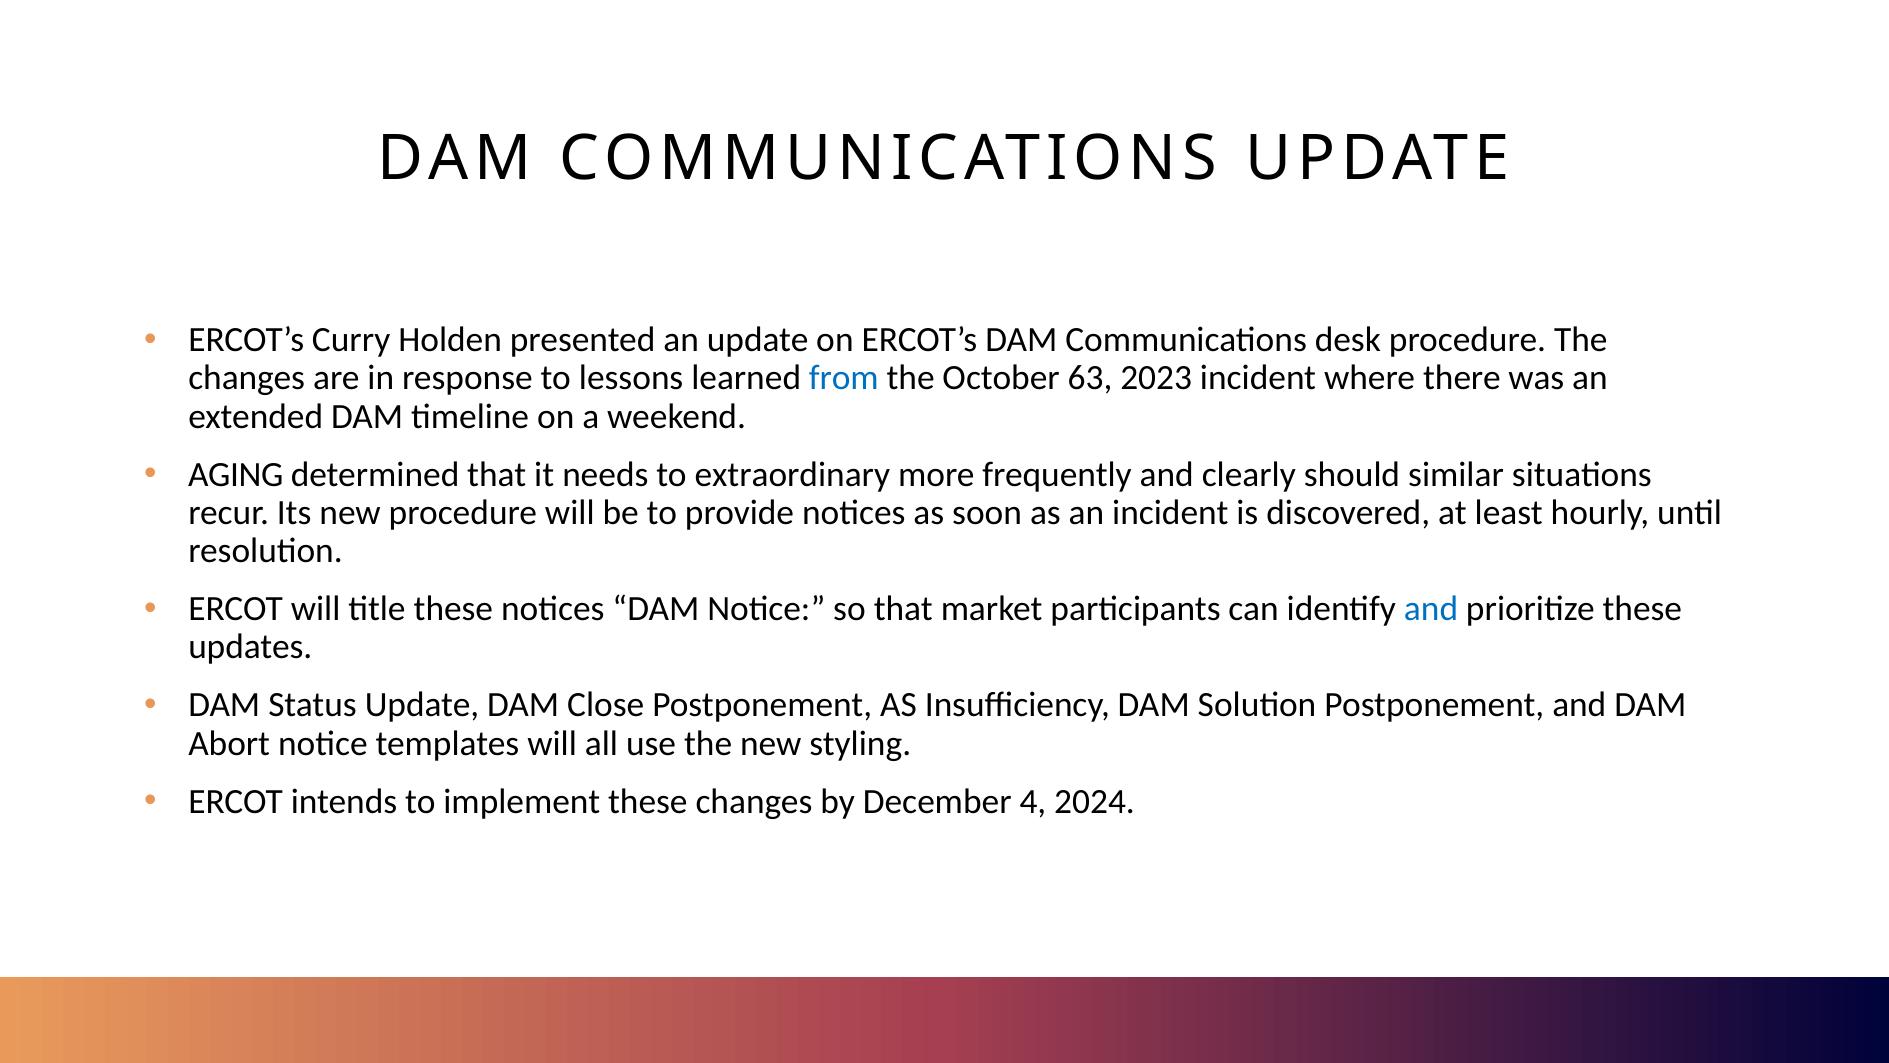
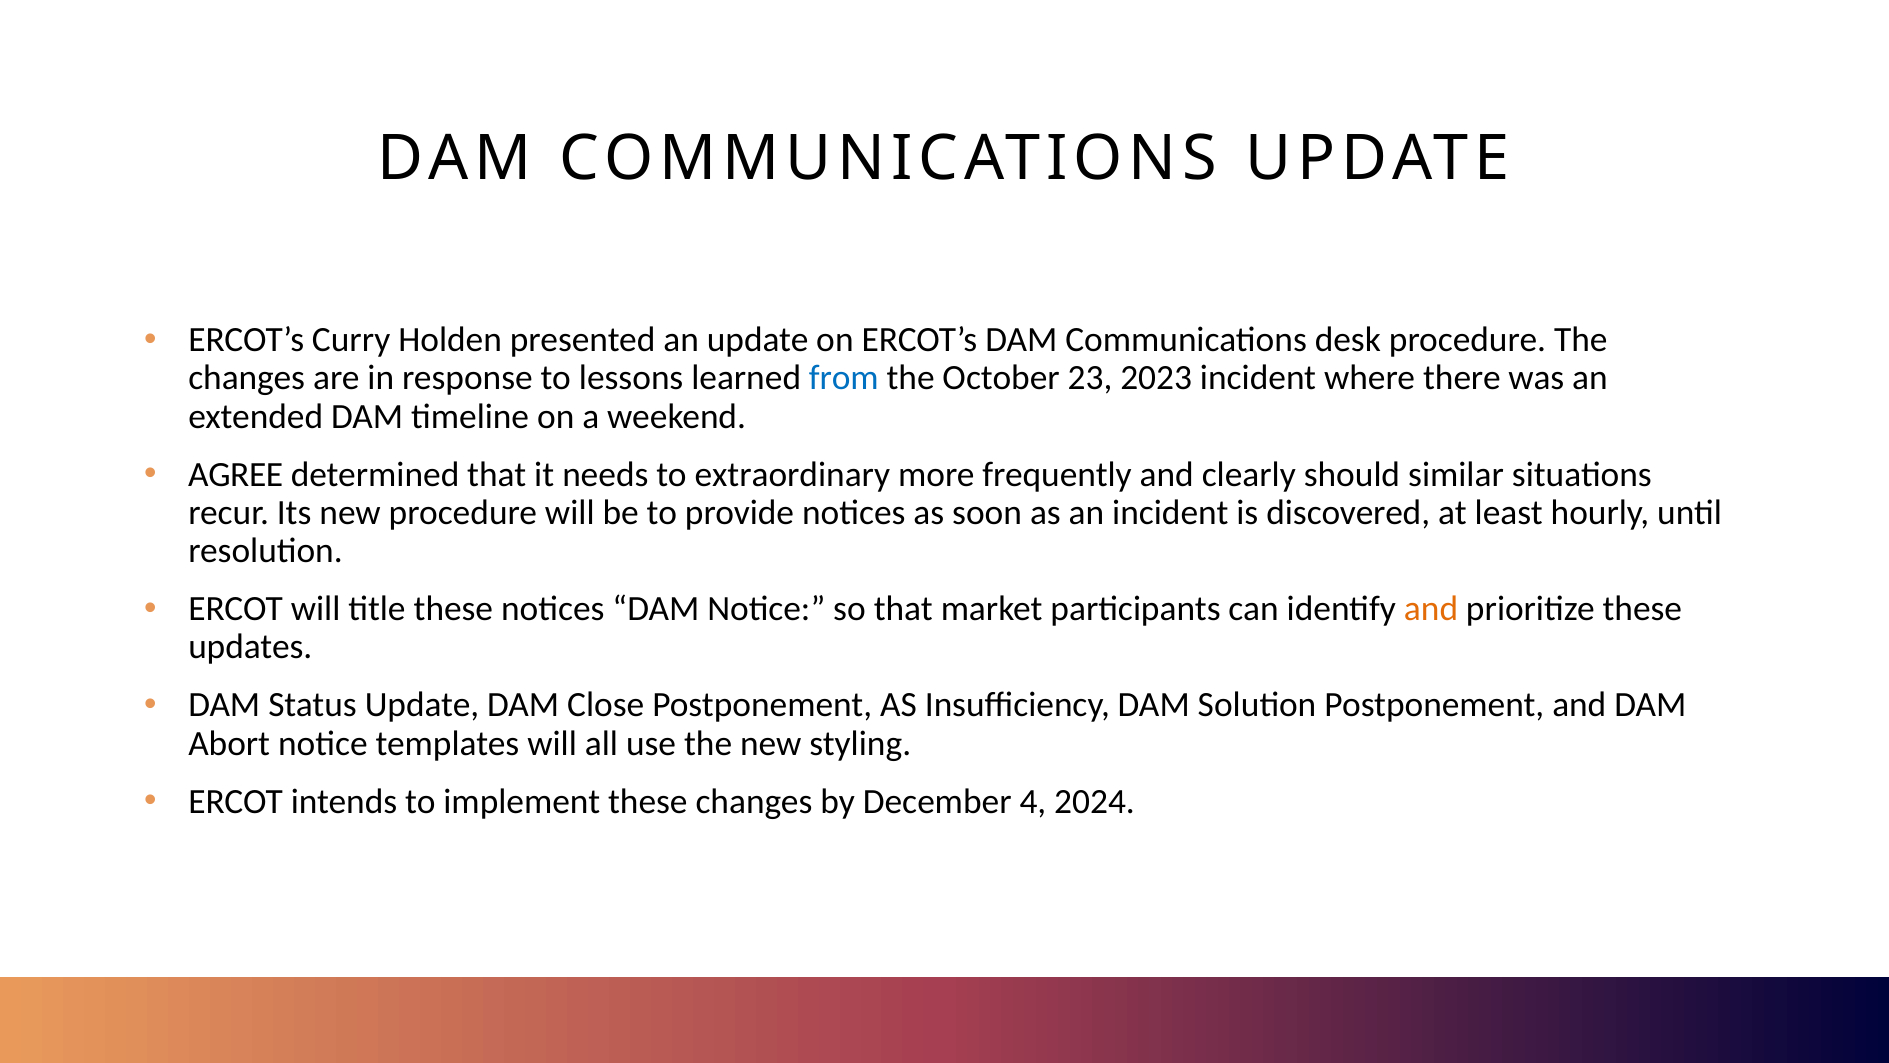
63: 63 -> 23
AGING: AGING -> AGREE
and at (1431, 609) colour: blue -> orange
